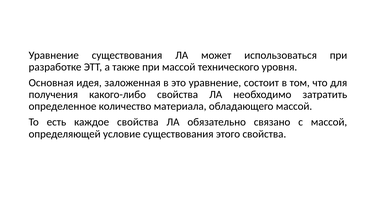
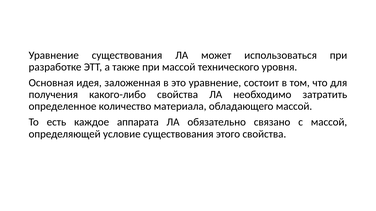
каждое свойства: свойства -> аппарата
